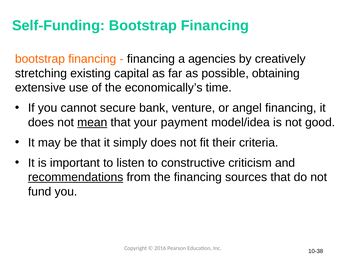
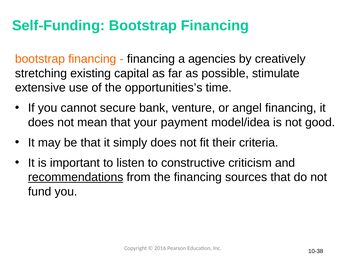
obtaining: obtaining -> stimulate
economically’s: economically’s -> opportunities’s
mean underline: present -> none
